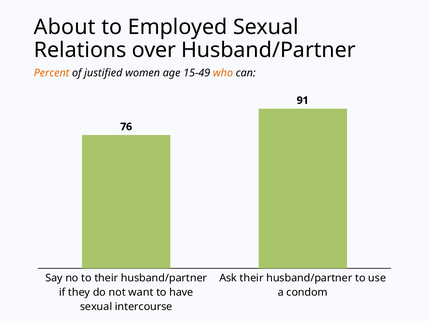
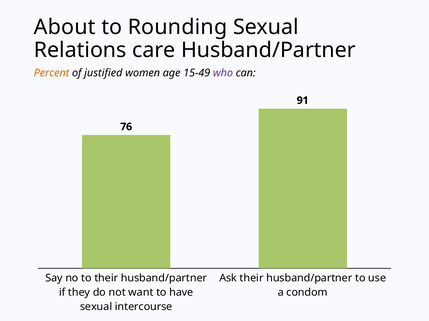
Employed: Employed -> Rounding
over: over -> care
who colour: orange -> purple
